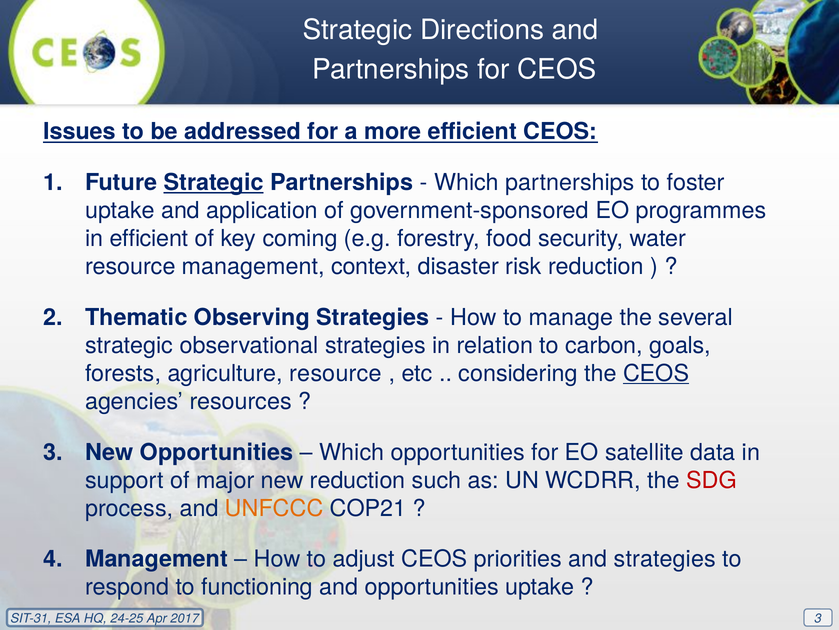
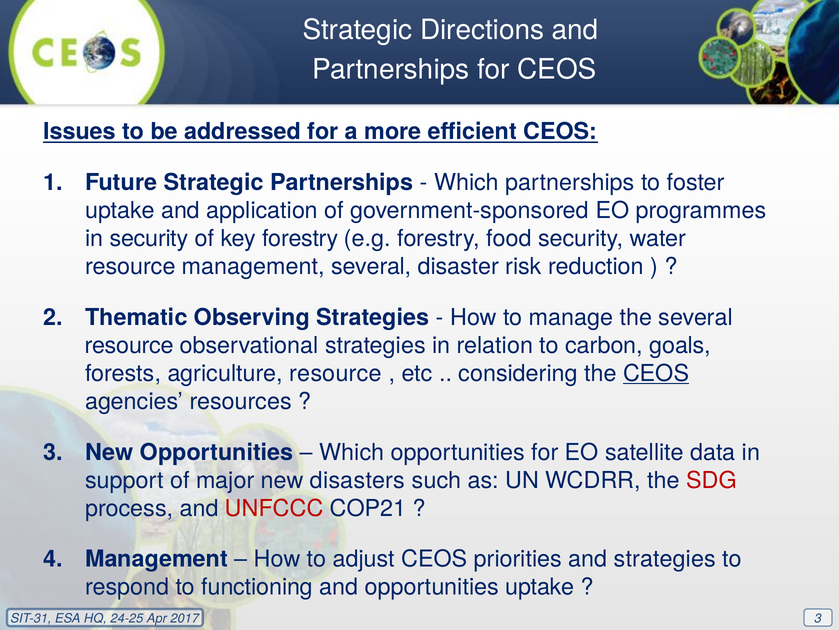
Strategic at (214, 182) underline: present -> none
in efficient: efficient -> security
key coming: coming -> forestry
management context: context -> several
strategic at (129, 345): strategic -> resource
new reduction: reduction -> disasters
UNFCCC colour: orange -> red
